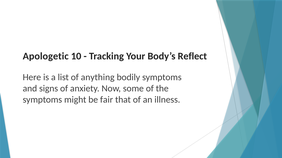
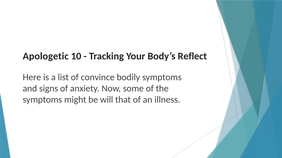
anything: anything -> convince
fair: fair -> will
